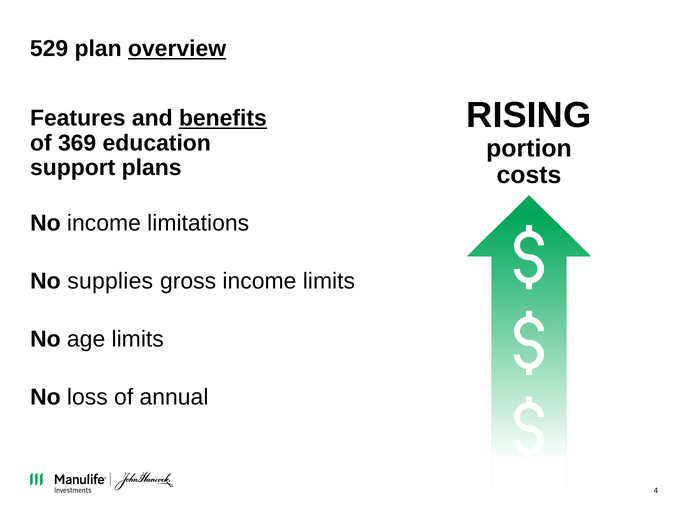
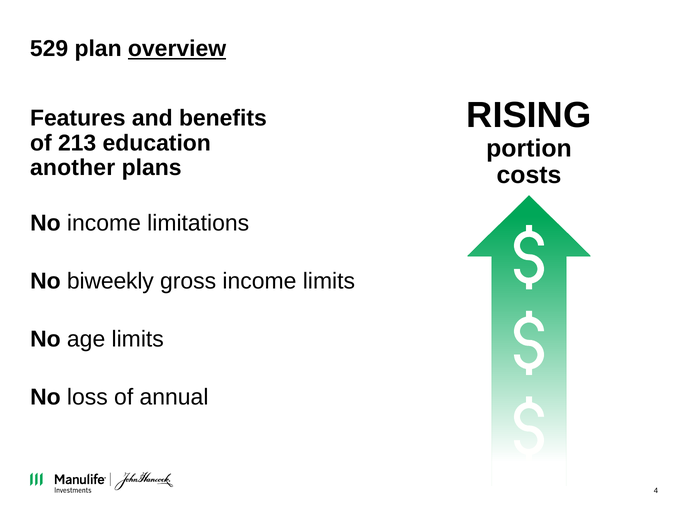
benefits underline: present -> none
369: 369 -> 213
support: support -> another
supplies: supplies -> biweekly
